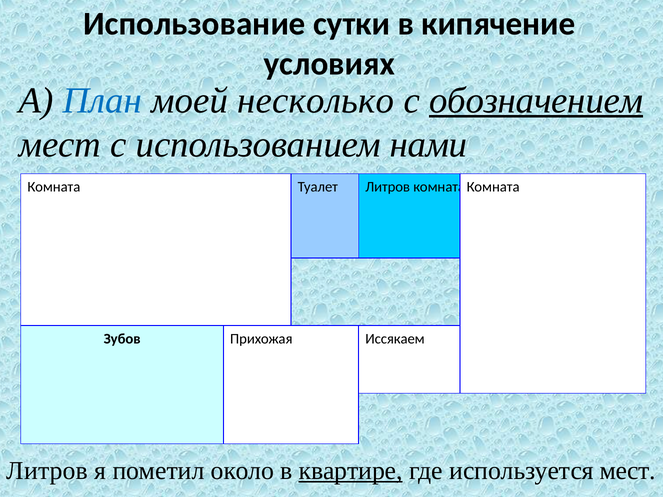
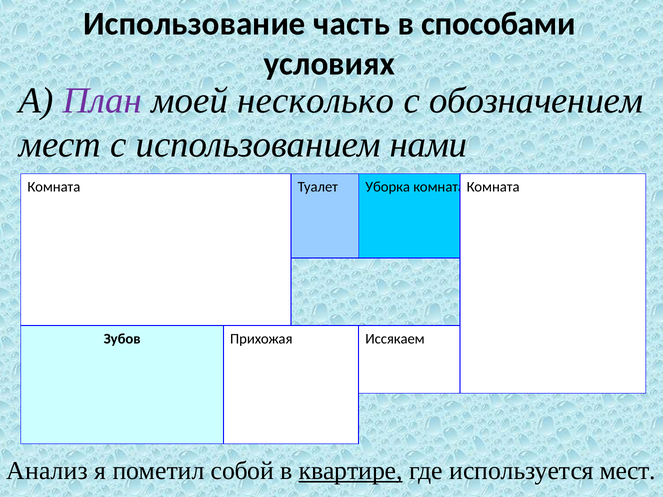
сутки: сутки -> часть
кипячение: кипячение -> способами
План colour: blue -> purple
обозначением underline: present -> none
Туалет Литров: Литров -> Уборка
Литров at (47, 471): Литров -> Анализ
около: около -> собой
